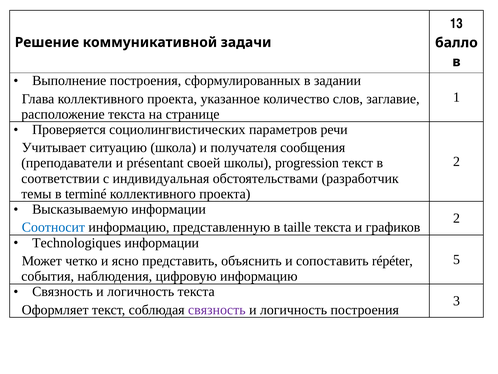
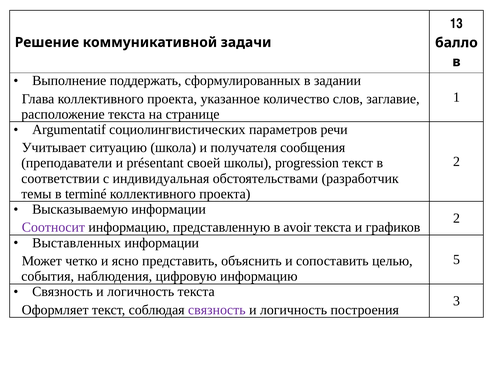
Выполнение построения: построения -> поддержать
Проверяется: Проверяется -> Argumentatif
Соотносит colour: blue -> purple
taille: taille -> avoir
Technologiques: Technologiques -> Выставленных
répéter: répéter -> целью
